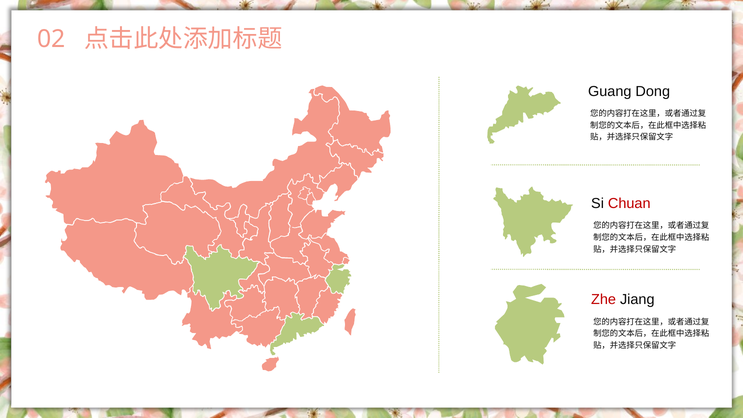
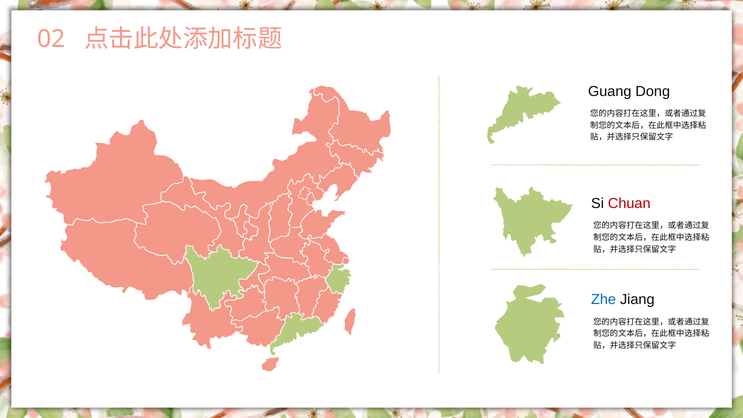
Zhe colour: red -> blue
